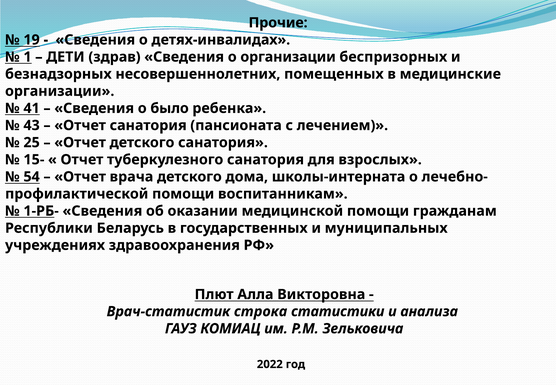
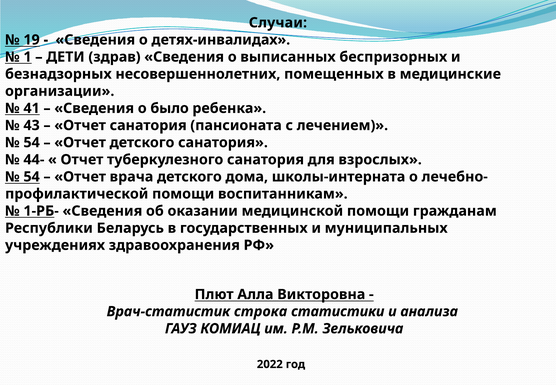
Прочие: Прочие -> Случаи
о организации: организации -> выписанных
25 at (32, 142): 25 -> 54
15-: 15- -> 44-
